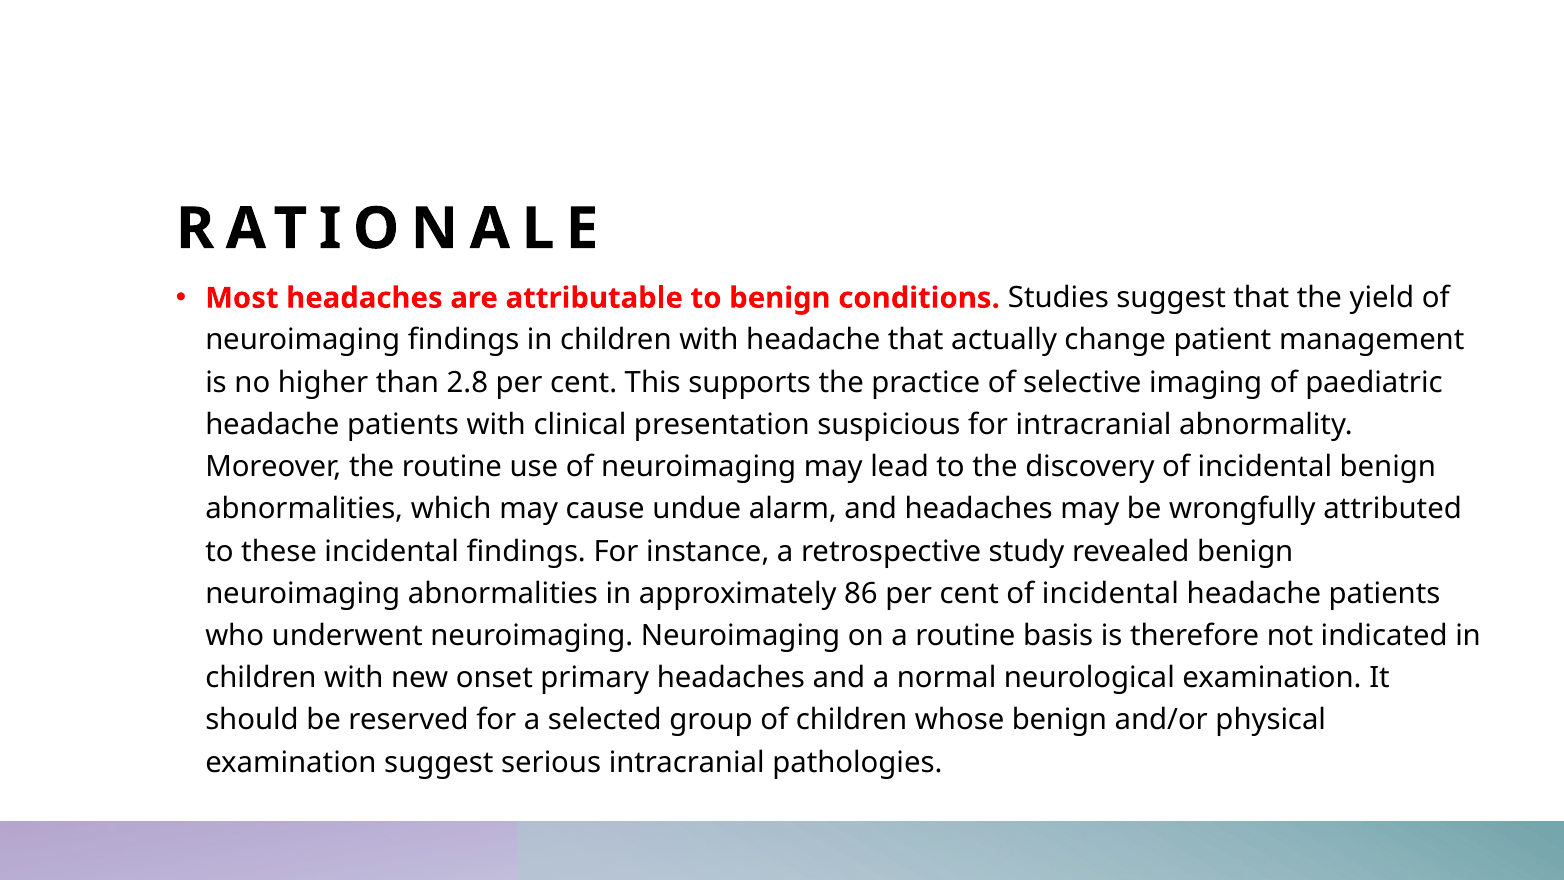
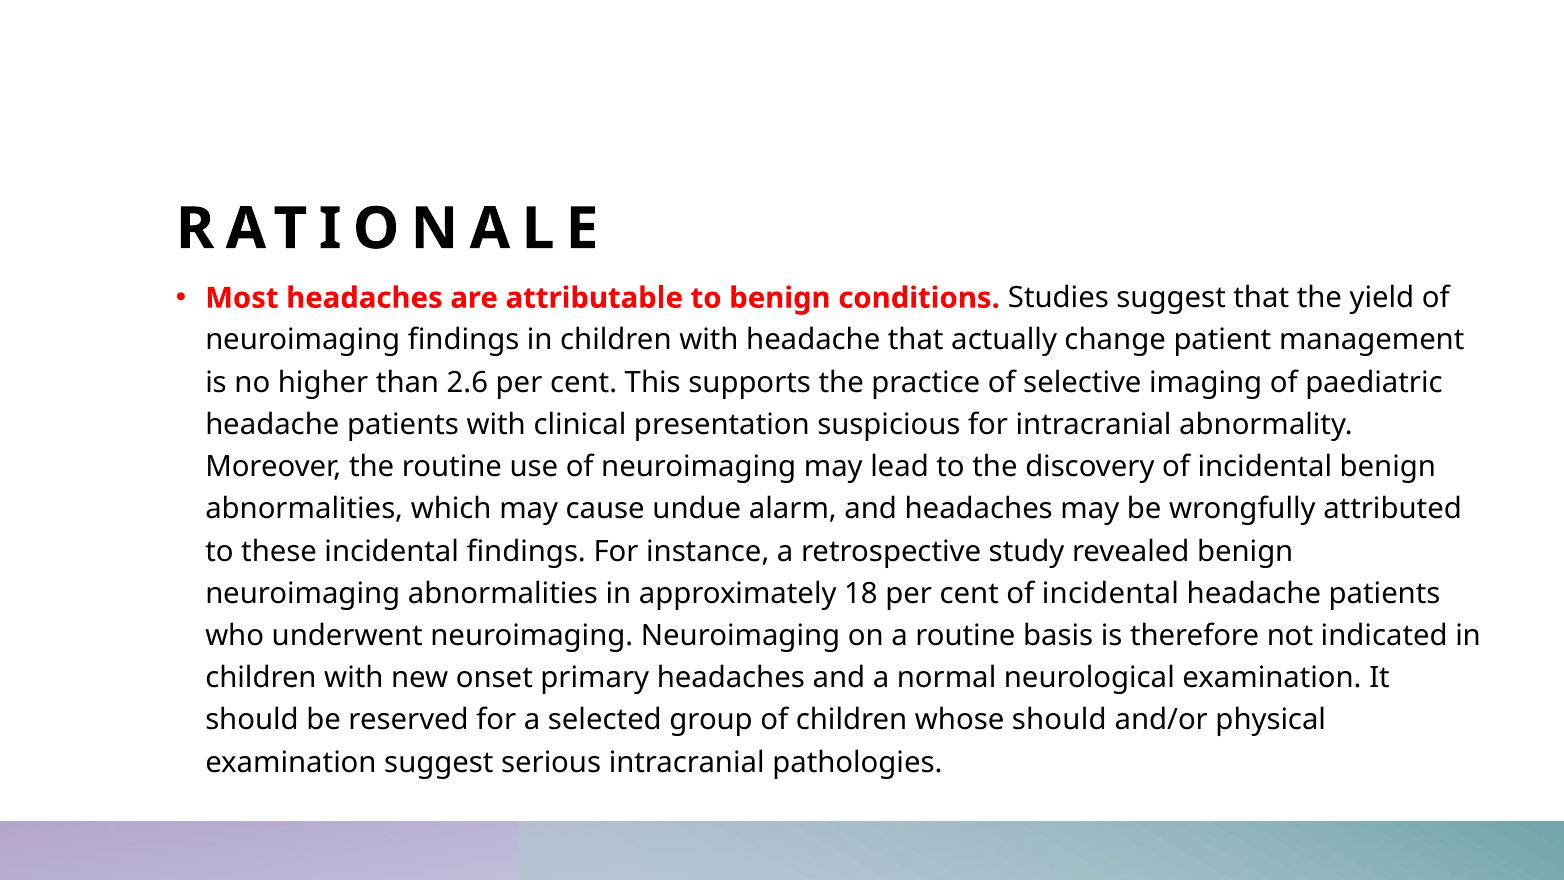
2.8: 2.8 -> 2.6
86: 86 -> 18
whose benign: benign -> should
